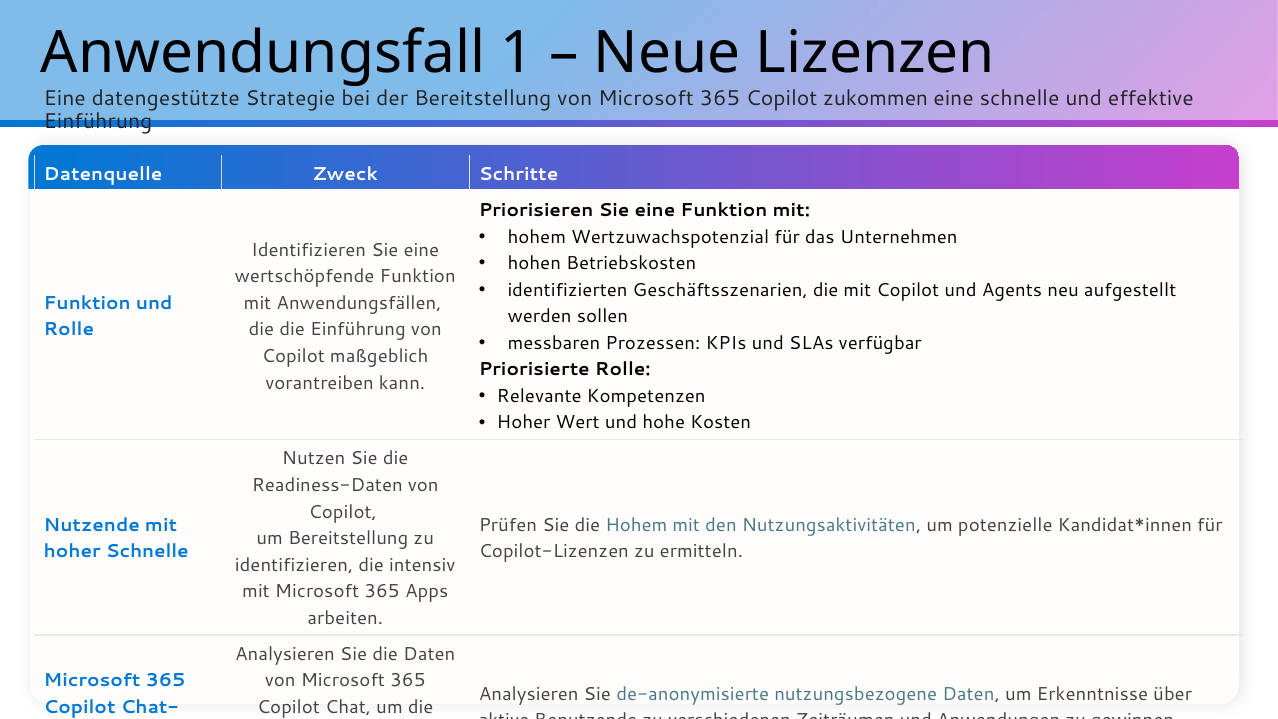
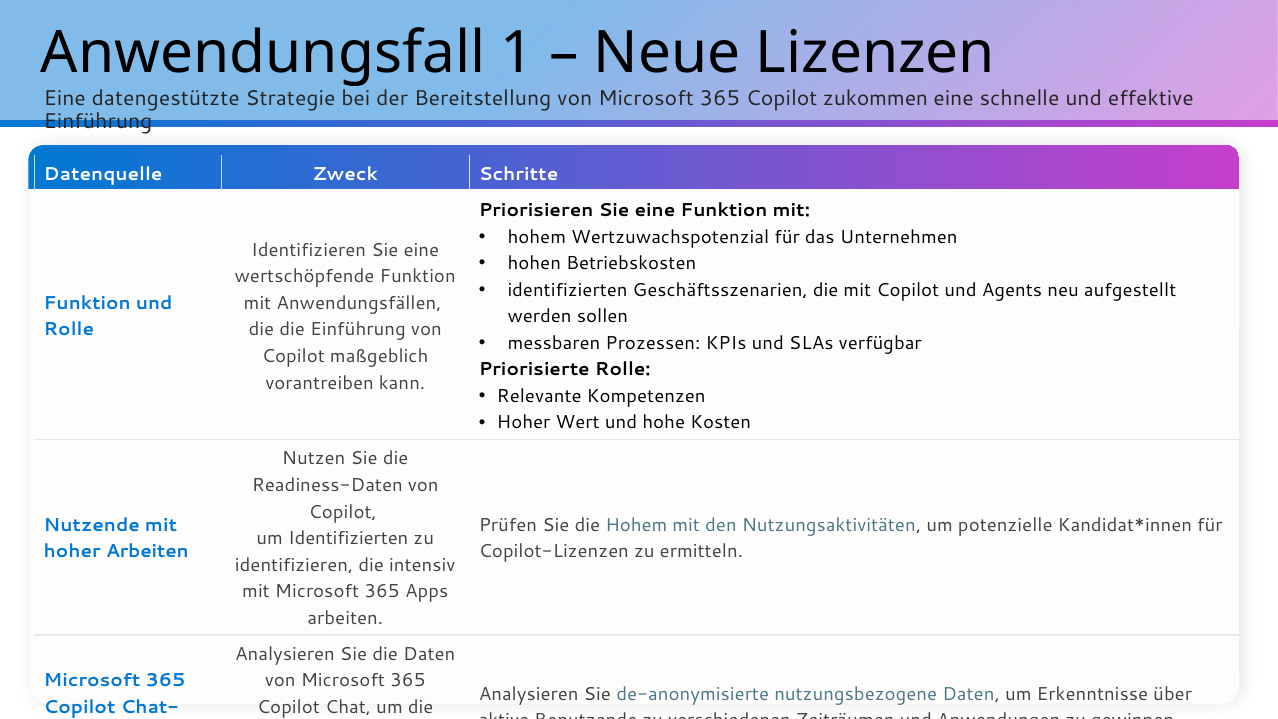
um Bereitstellung: Bereitstellung -> Identifizierten
hoher Schnelle: Schnelle -> Arbeiten
